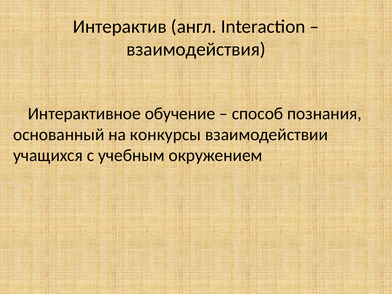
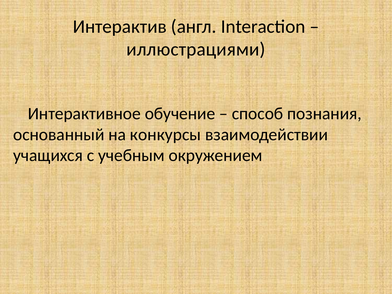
взаимодействия: взаимодействия -> иллюстрациями
